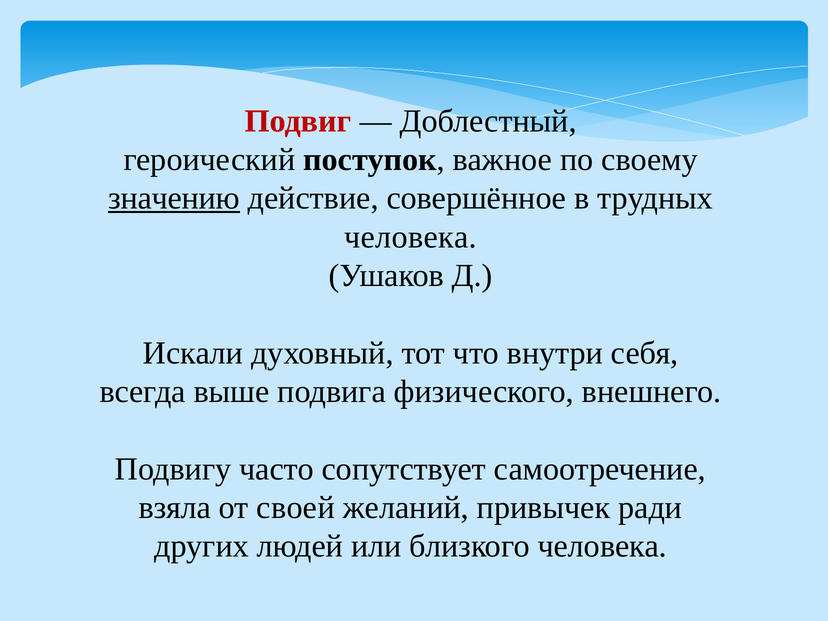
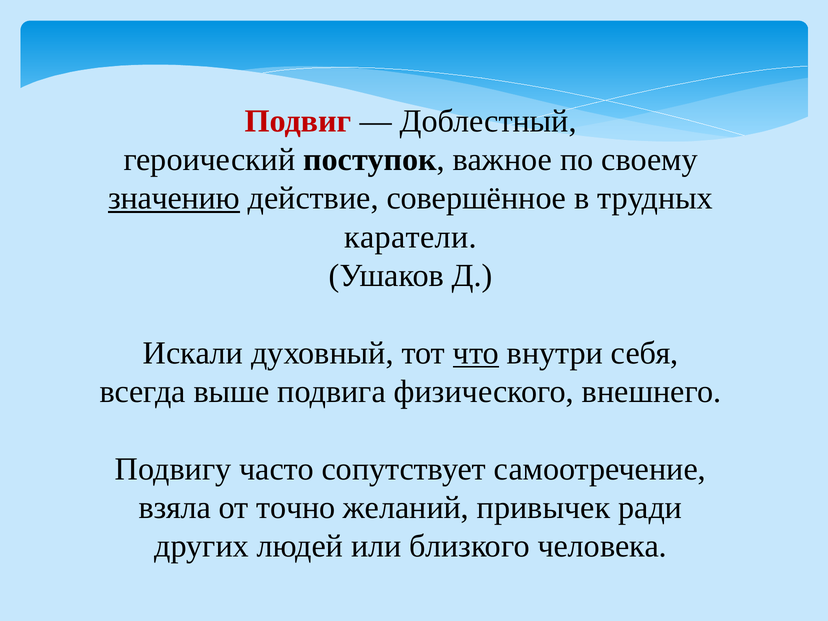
человека at (411, 237): человека -> каратели
что underline: none -> present
своей: своей -> точно
